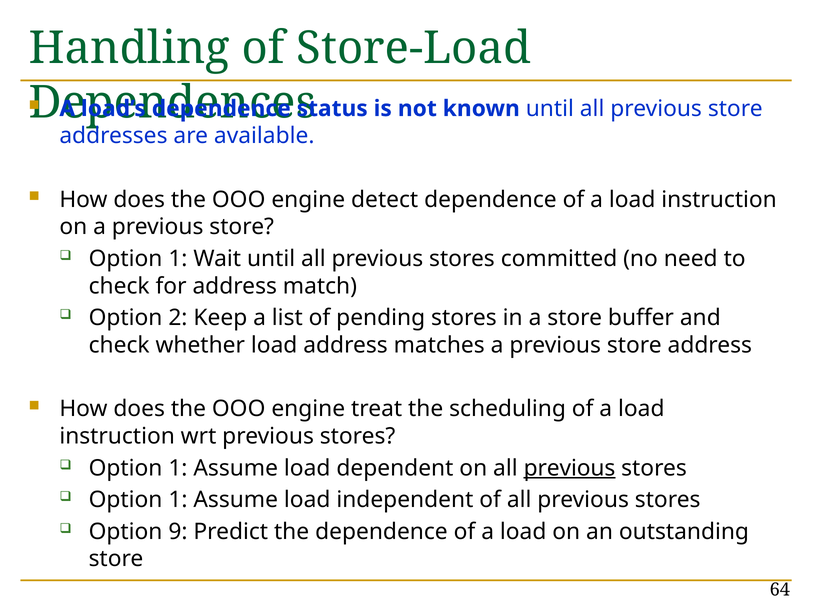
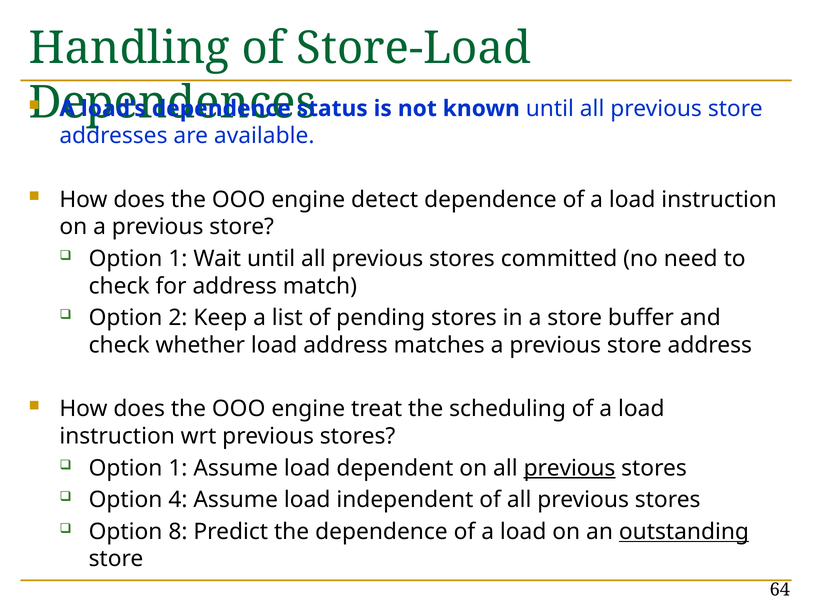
1 at (178, 500): 1 -> 4
9: 9 -> 8
outstanding underline: none -> present
